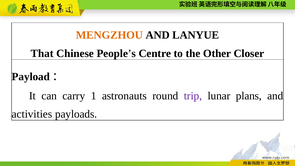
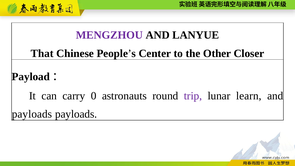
MENGZHOU colour: orange -> purple
Centre: Centre -> Center
1: 1 -> 0
plans: plans -> learn
activities at (32, 114): activities -> payloads
